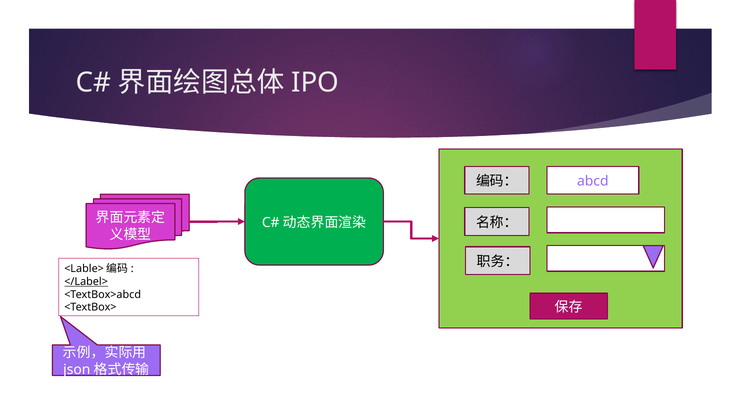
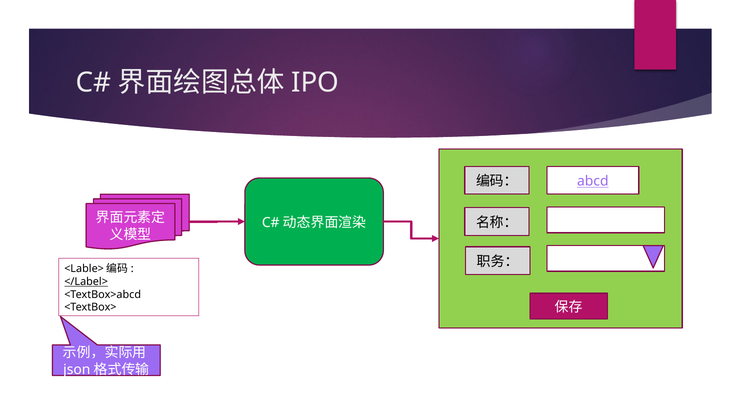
abcd underline: none -> present
